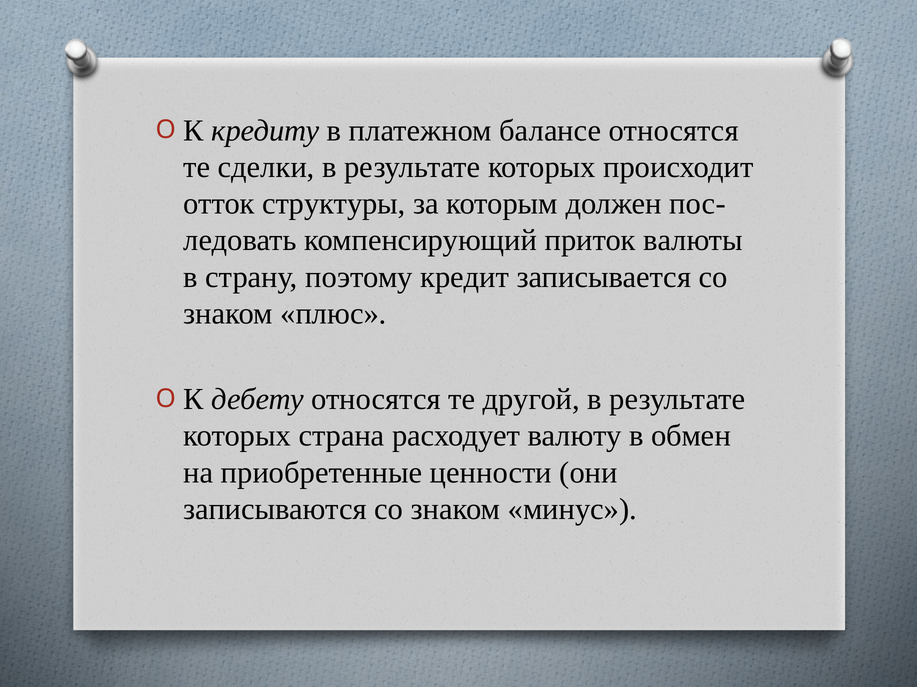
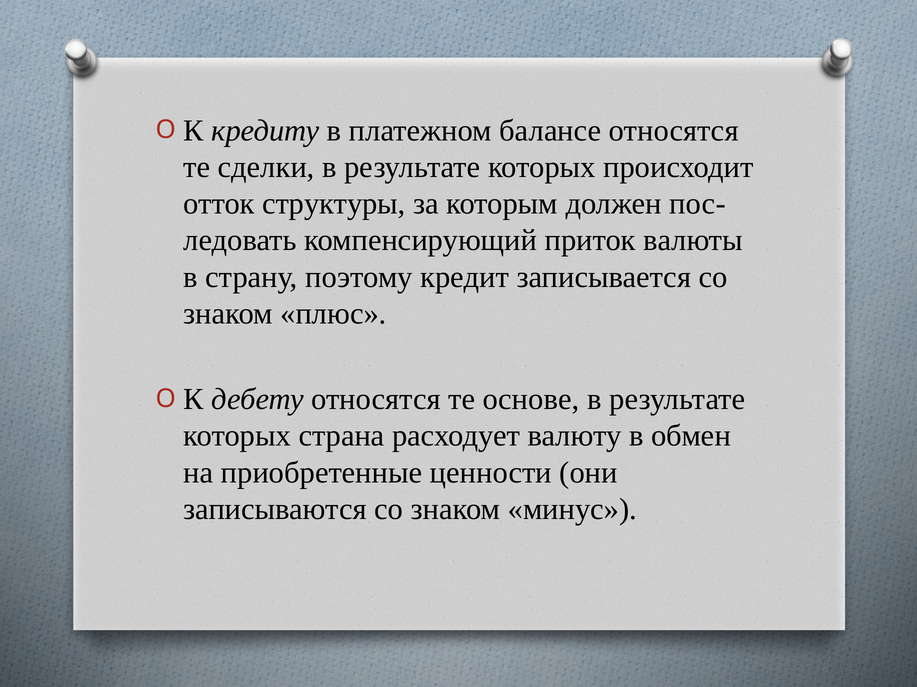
другой: другой -> основе
